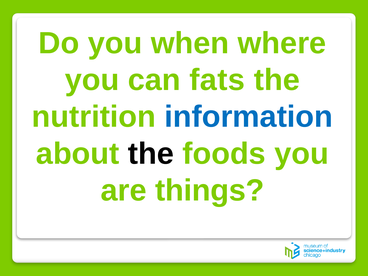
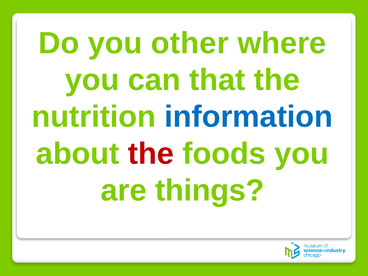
when: when -> other
fats: fats -> that
the at (151, 154) colour: black -> red
